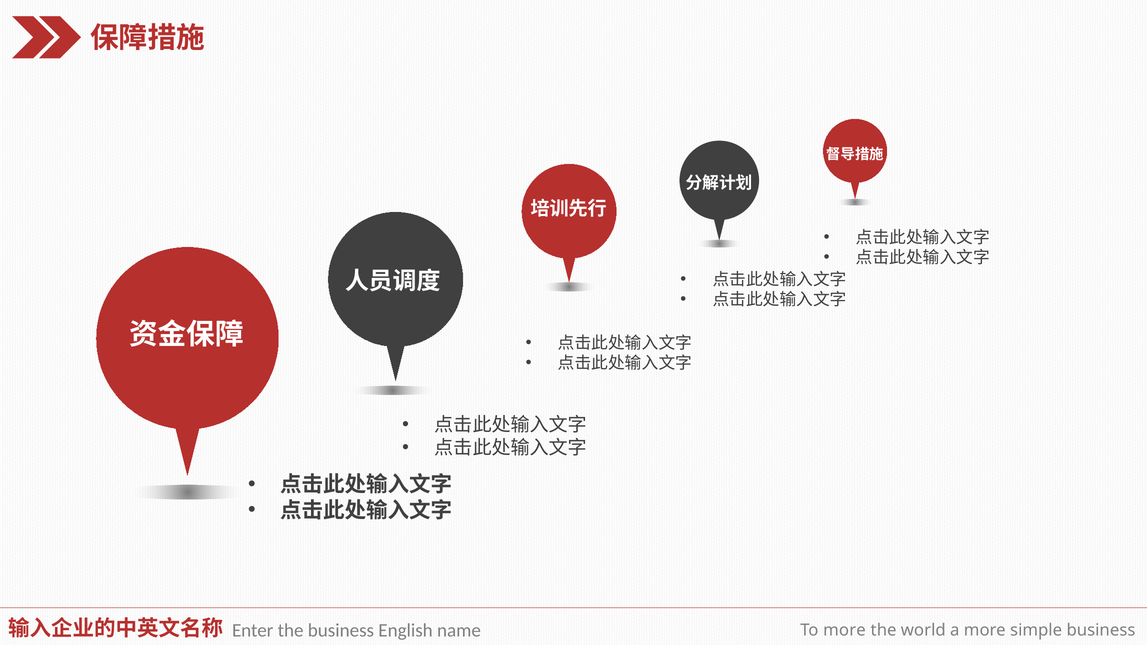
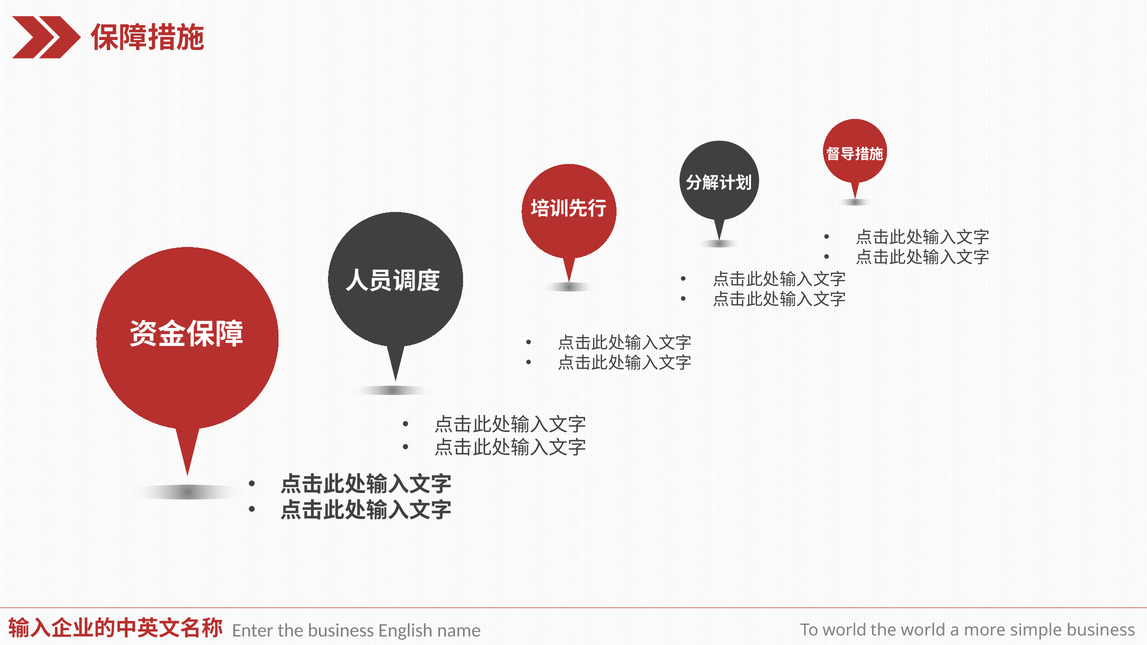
To more: more -> world
